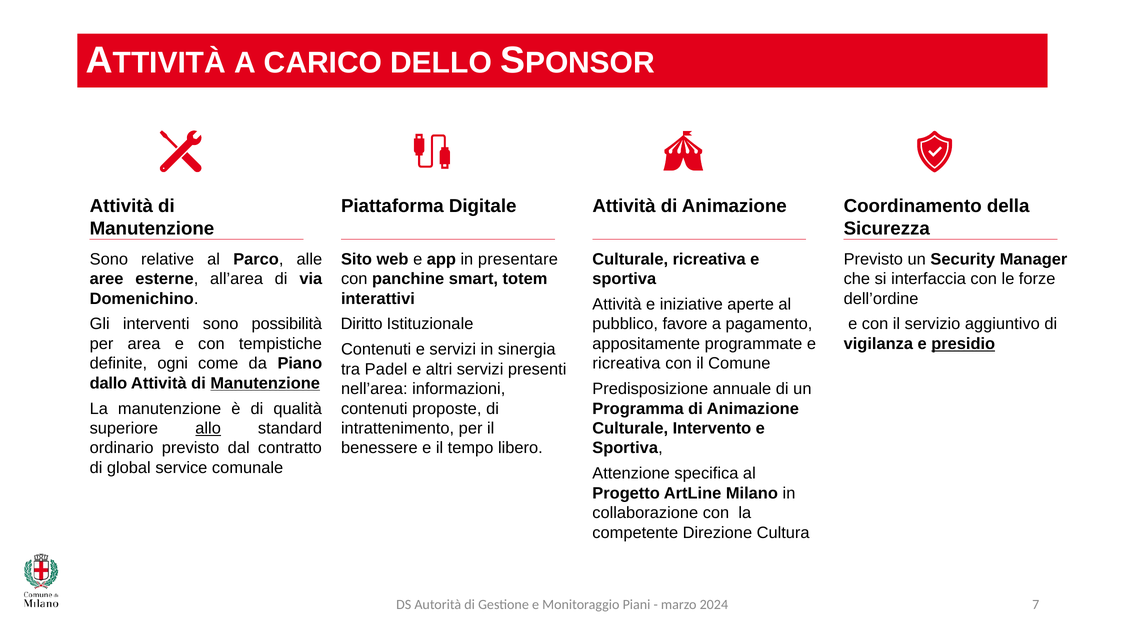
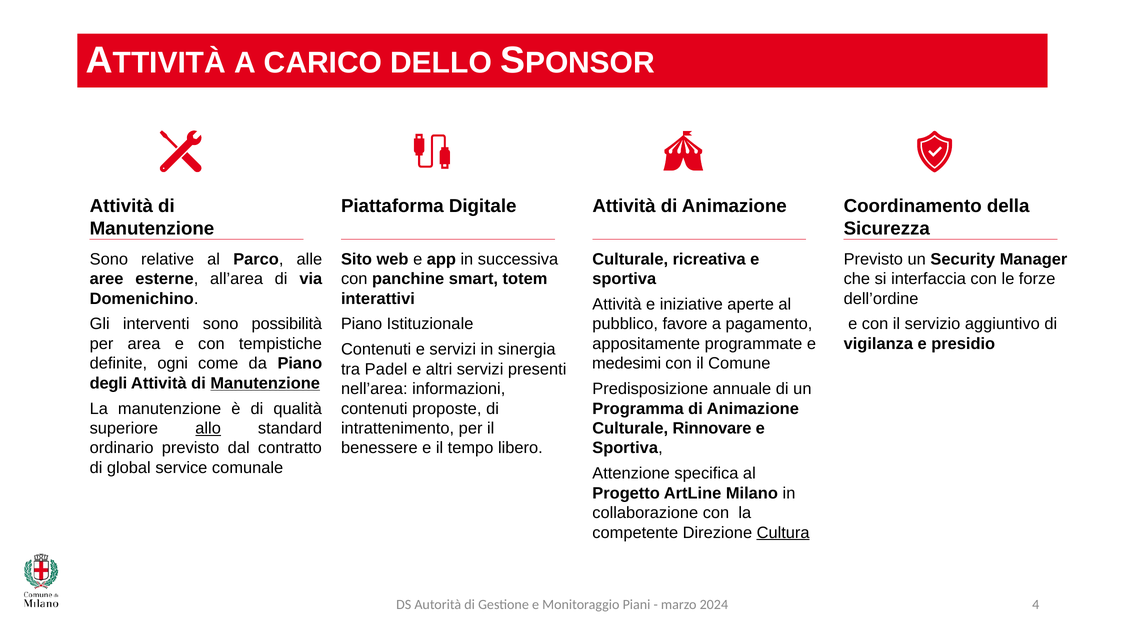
presentare: presentare -> successiva
Diritto at (362, 324): Diritto -> Piano
presidio underline: present -> none
ricreativa at (626, 363): ricreativa -> medesimi
dallo: dallo -> degli
Intervento: Intervento -> Rinnovare
Cultura underline: none -> present
7: 7 -> 4
